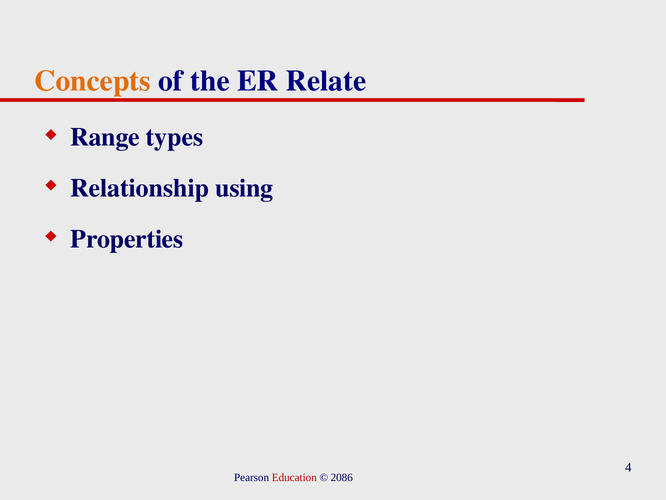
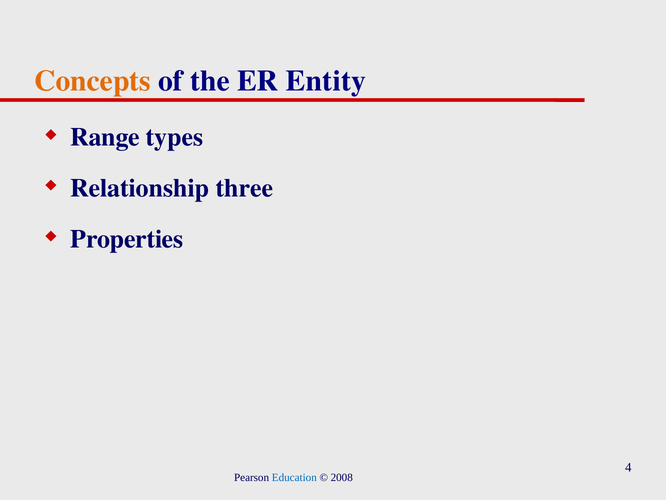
Relate: Relate -> Entity
using: using -> three
Education colour: red -> blue
2086: 2086 -> 2008
